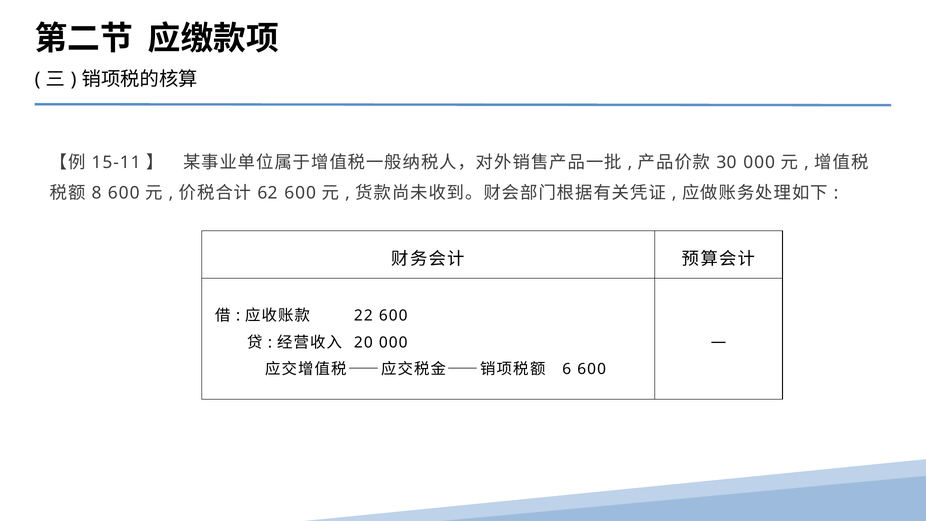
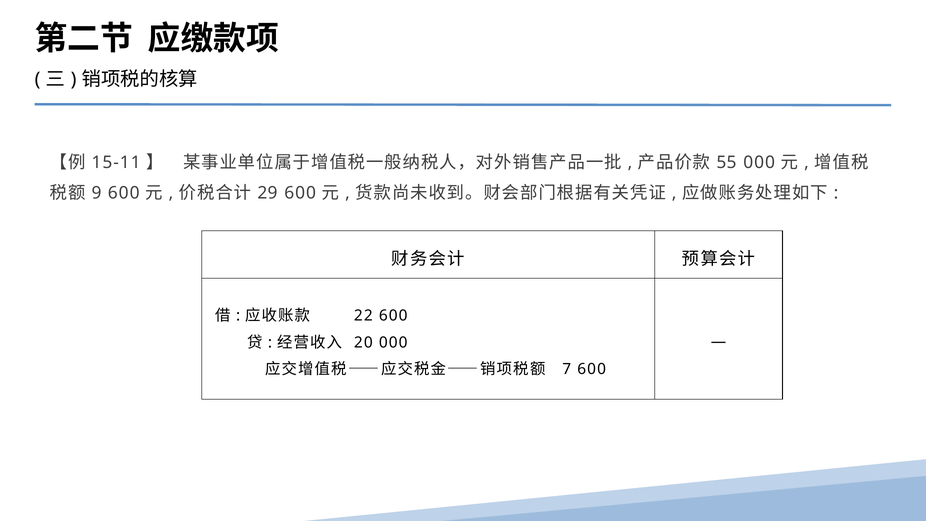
30: 30 -> 55
8: 8 -> 9
62: 62 -> 29
6: 6 -> 7
